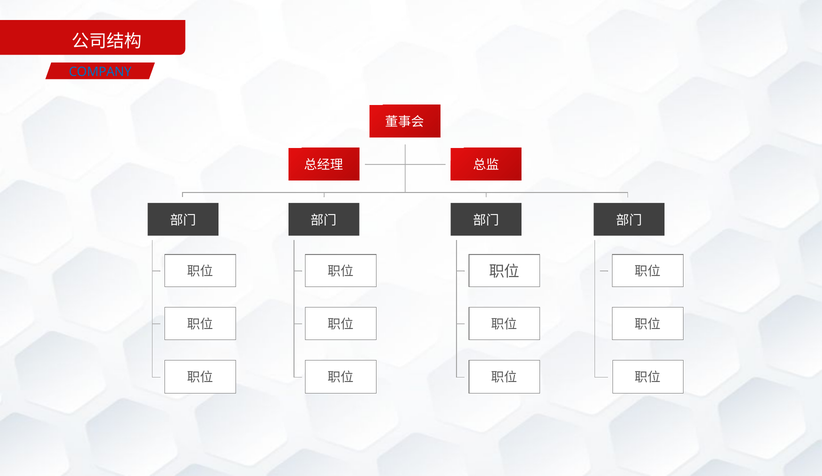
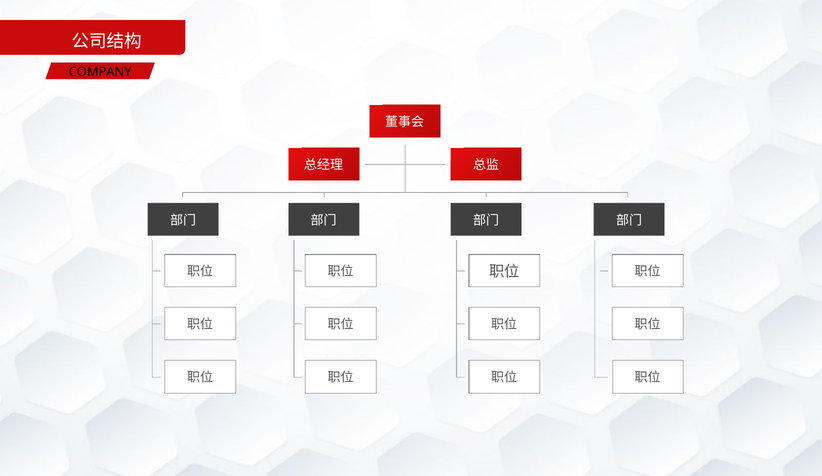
COMPANY colour: blue -> black
